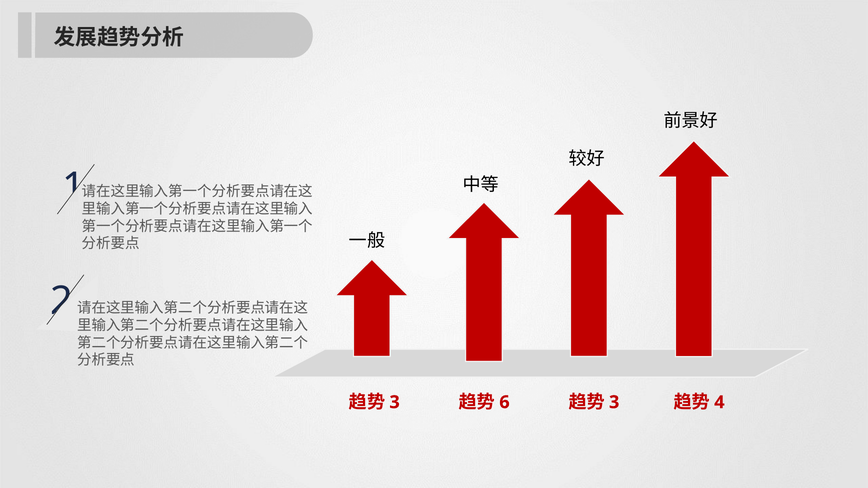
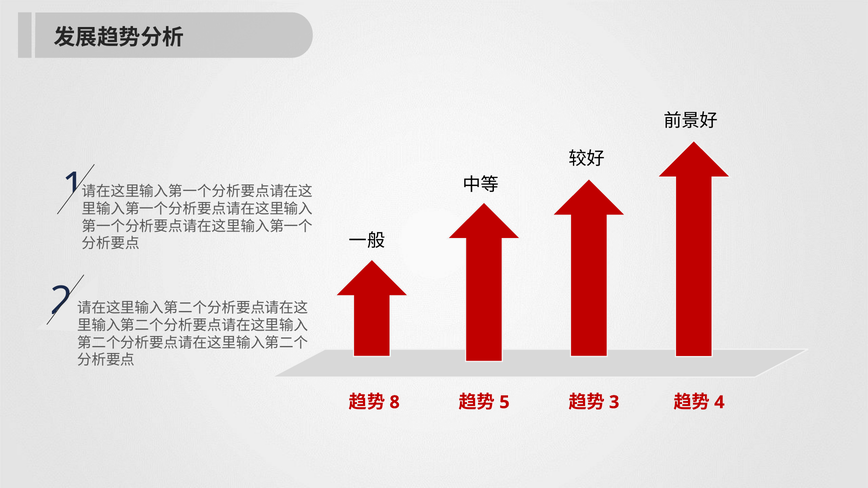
3 at (395, 402): 3 -> 8
6: 6 -> 5
